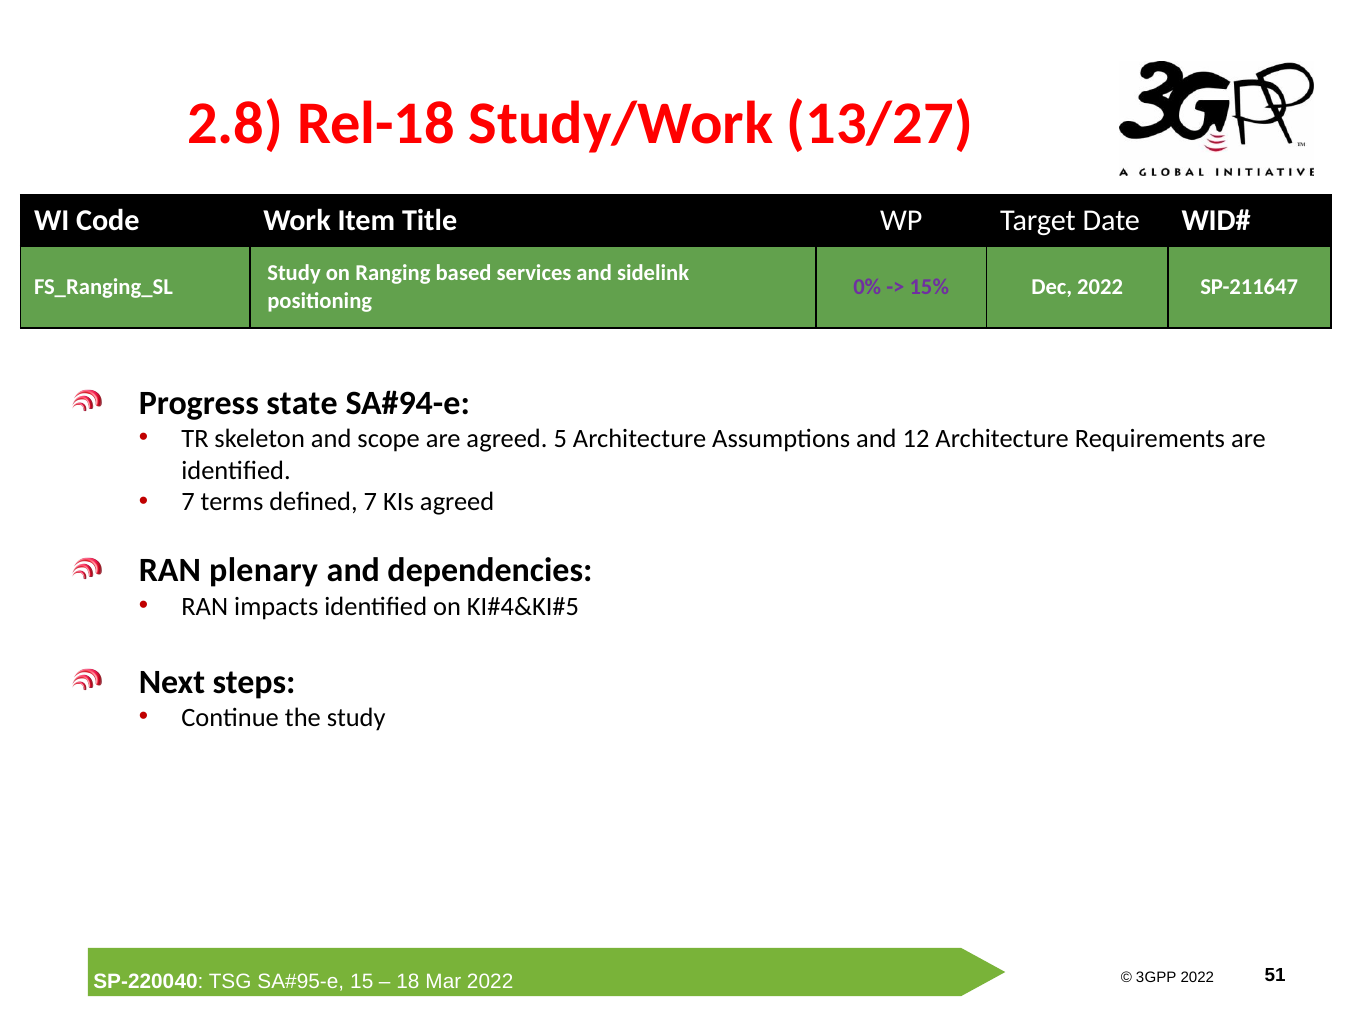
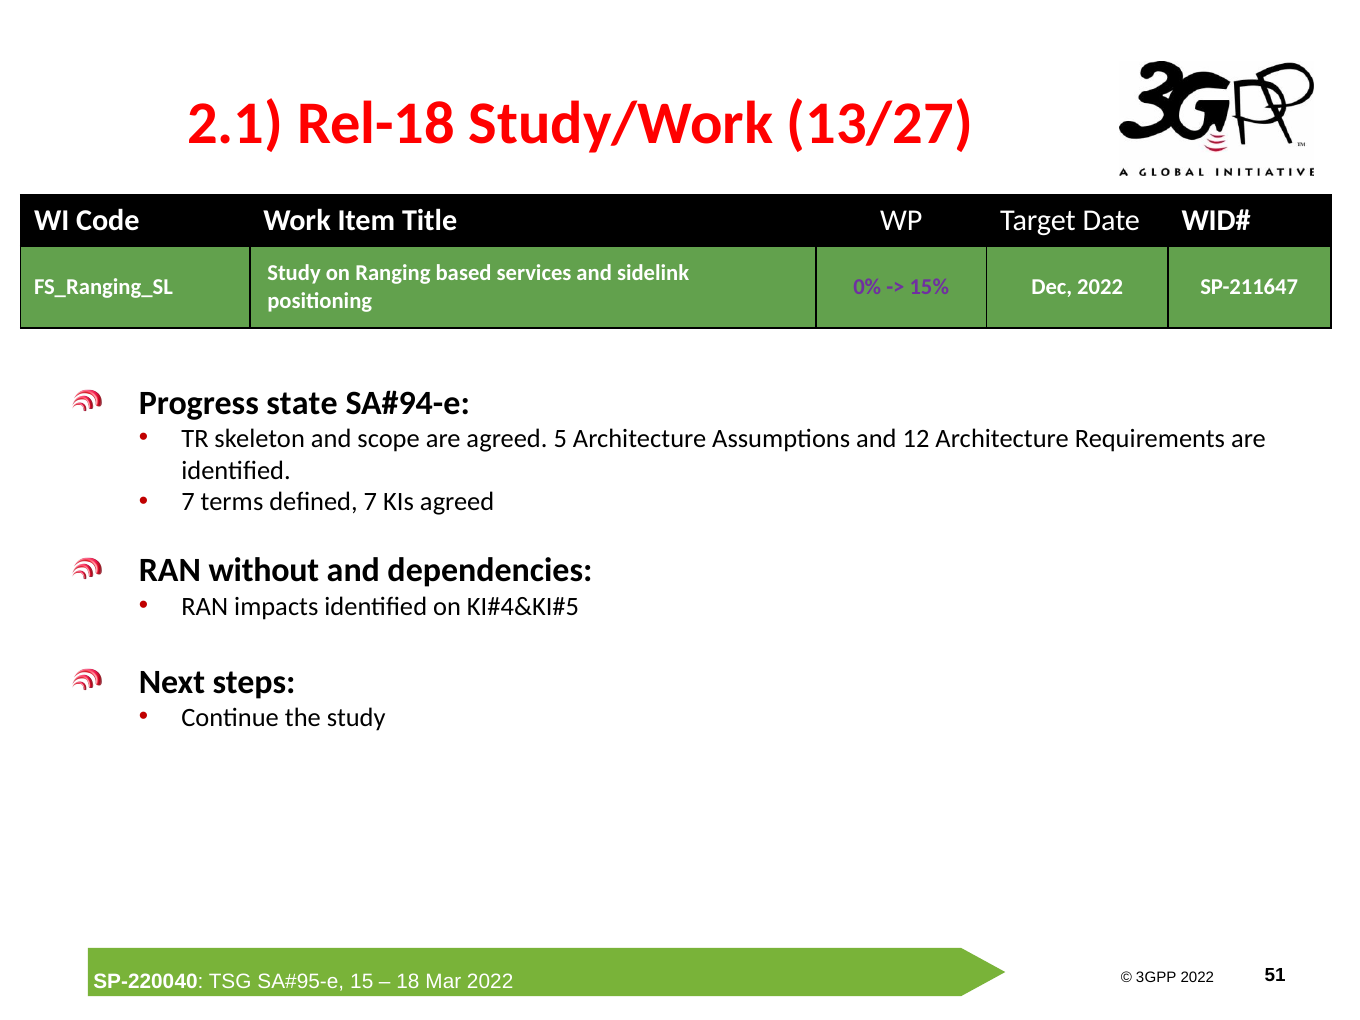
2.8: 2.8 -> 2.1
plenary: plenary -> without
